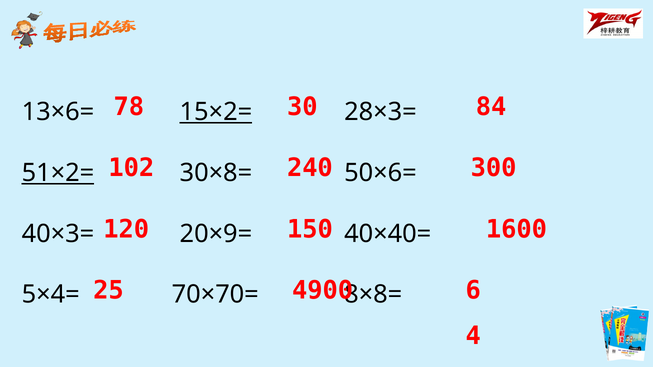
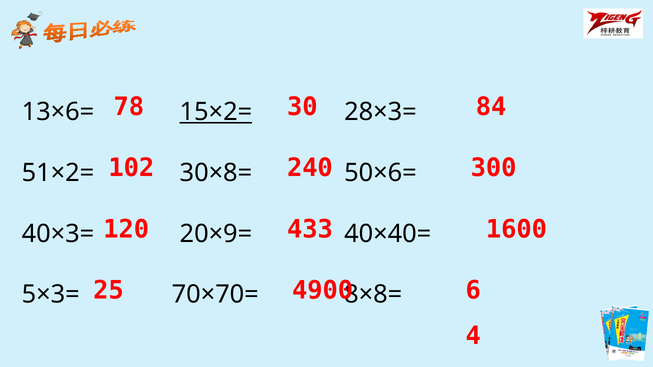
51×2= underline: present -> none
150: 150 -> 433
5×4=: 5×4= -> 5×3=
